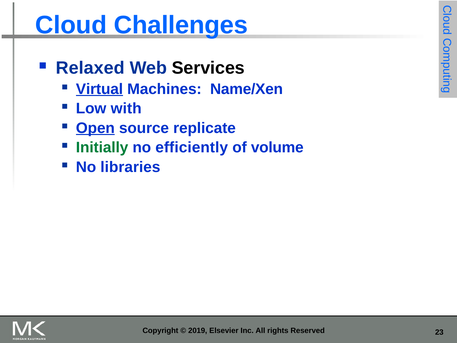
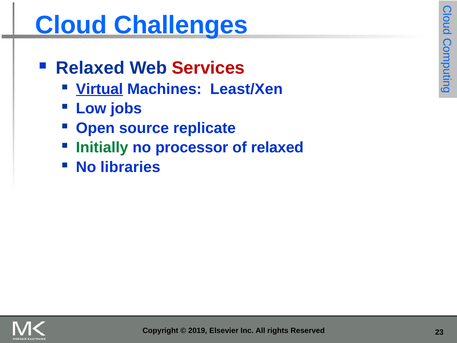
Services colour: black -> red
Name/Xen: Name/Xen -> Least/Xen
with: with -> jobs
Open underline: present -> none
efficiently: efficiently -> processor
of volume: volume -> relaxed
